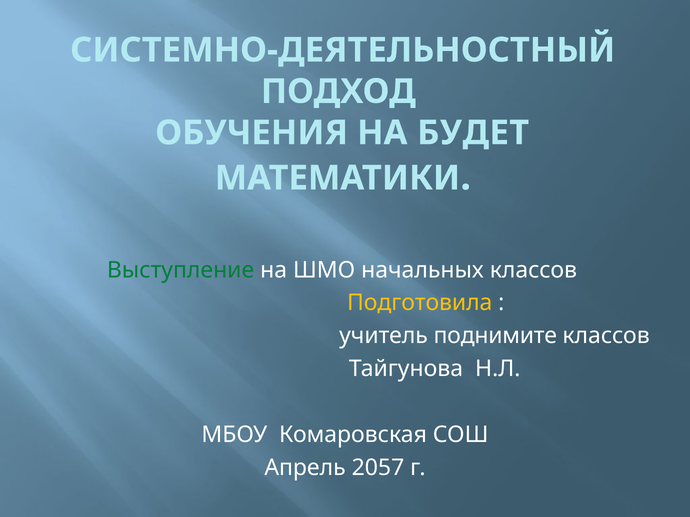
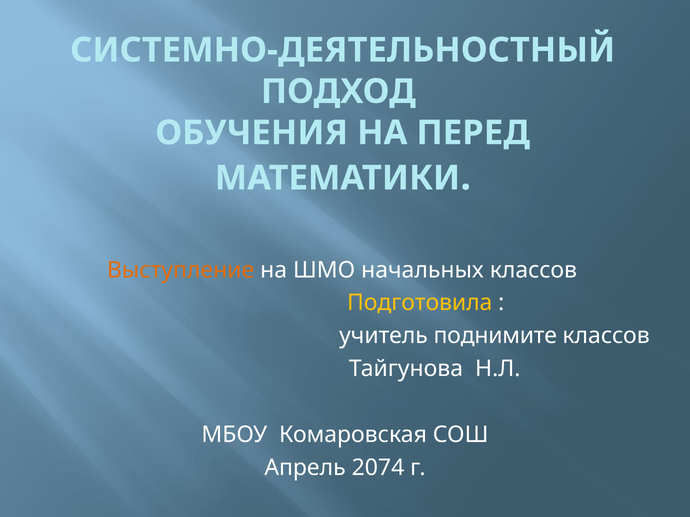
БУДЕТ: БУДЕТ -> ПЕРЕД
Выступление colour: green -> orange
2057: 2057 -> 2074
